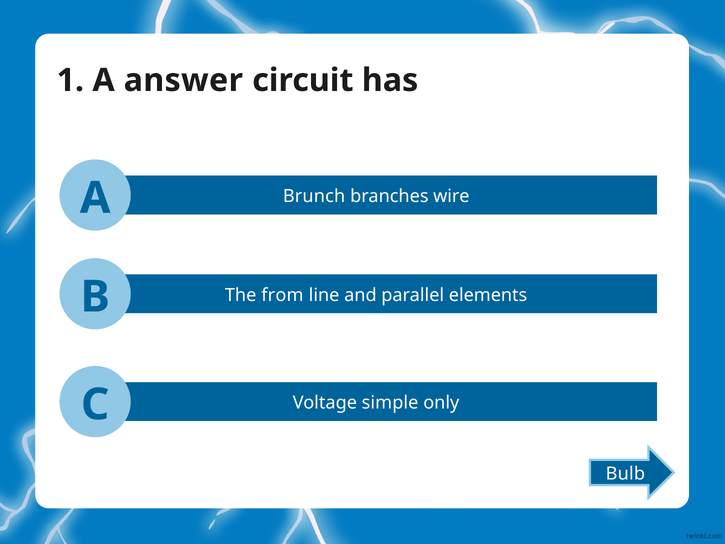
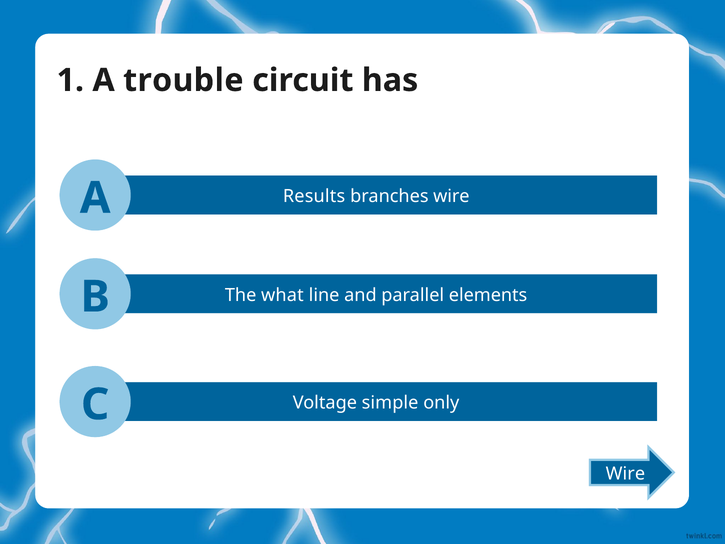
answer: answer -> trouble
Brunch: Brunch -> Results
from: from -> what
Bulb at (625, 473): Bulb -> Wire
